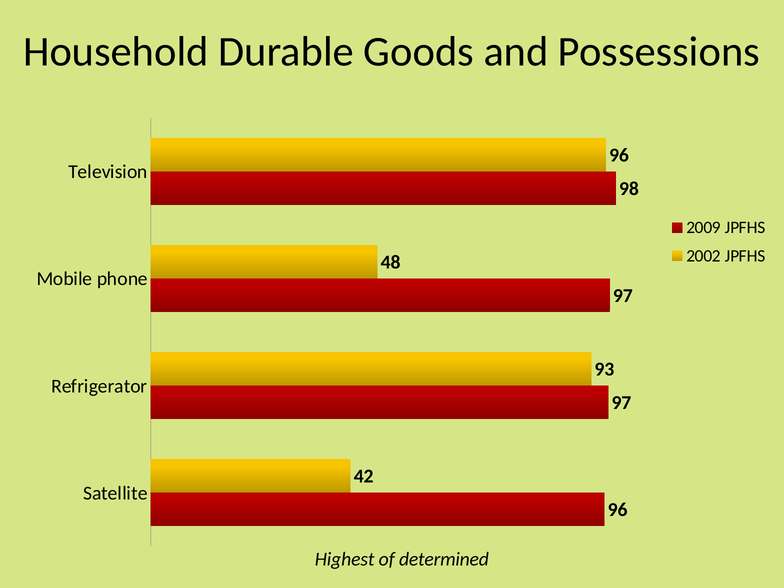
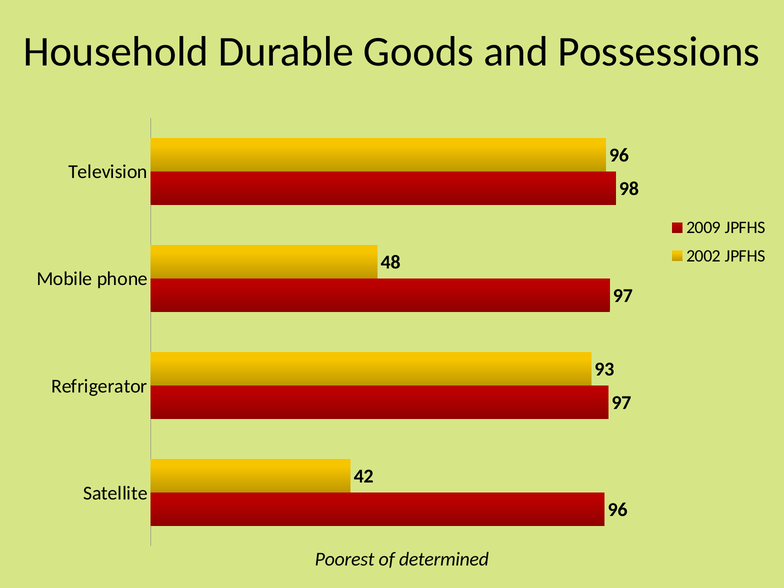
Highest: Highest -> Poorest
